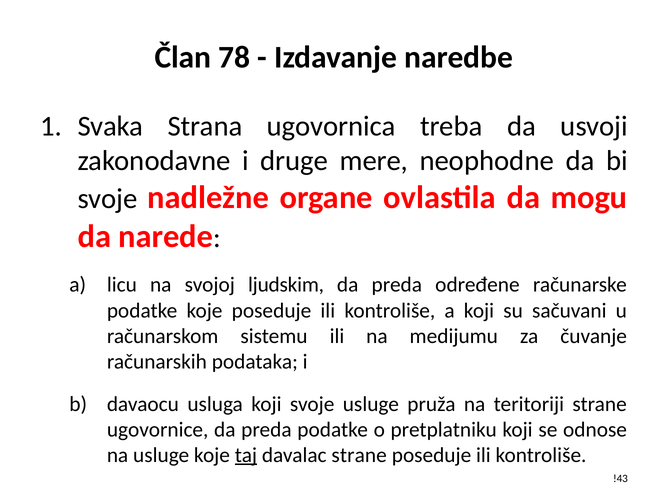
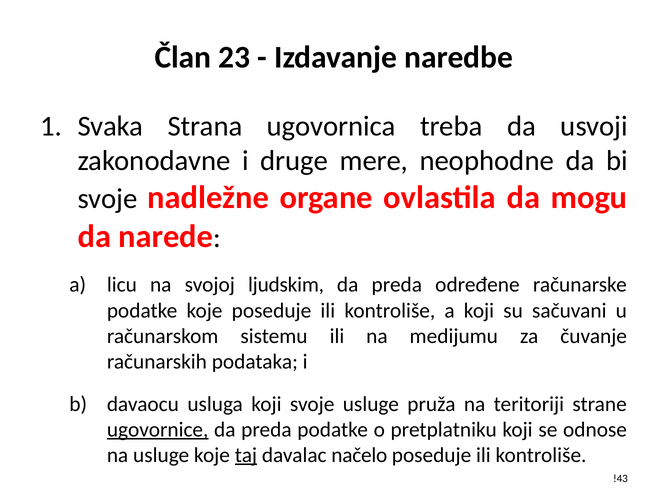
78: 78 -> 23
ugovornice underline: none -> present
davalac strane: strane -> načelo
